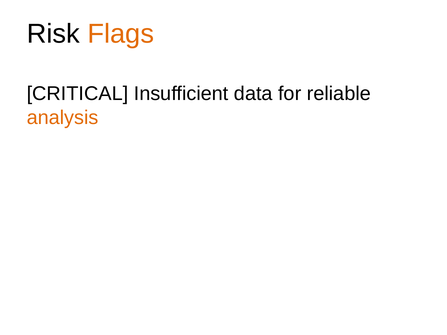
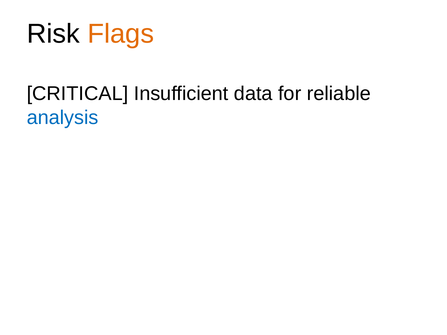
analysis colour: orange -> blue
